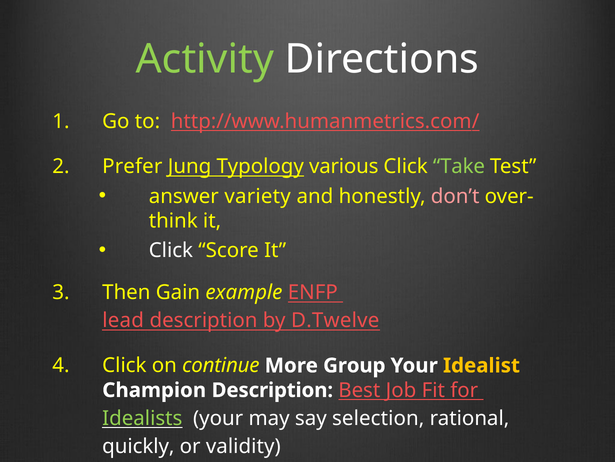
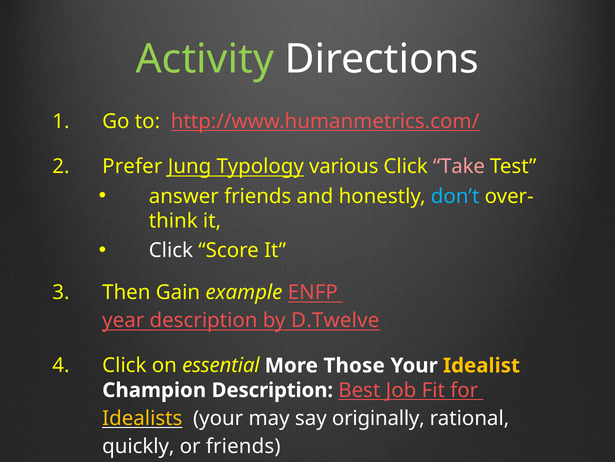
Take colour: light green -> pink
answer variety: variety -> friends
don’t colour: pink -> light blue
lead: lead -> year
continue: continue -> essential
Group: Group -> Those
Idealists colour: light green -> yellow
selection: selection -> originally
or validity: validity -> friends
